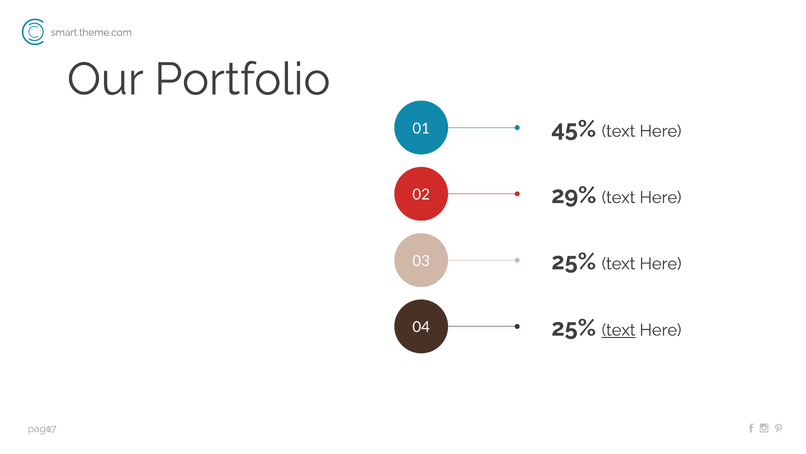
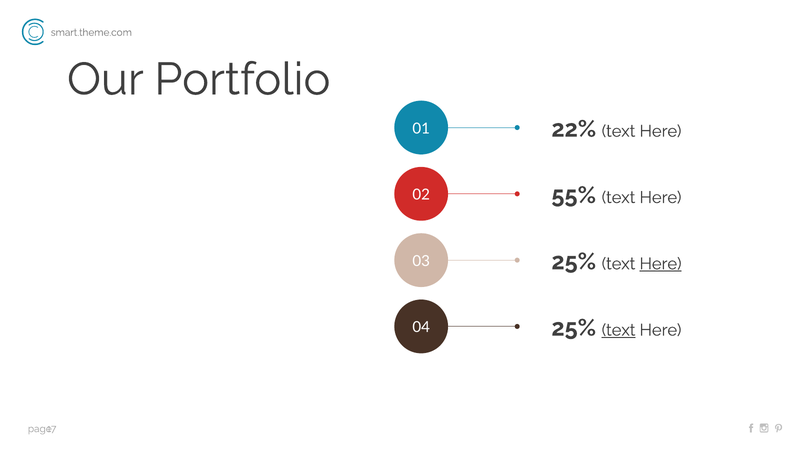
45%: 45% -> 22%
29%: 29% -> 55%
Here at (661, 263) underline: none -> present
